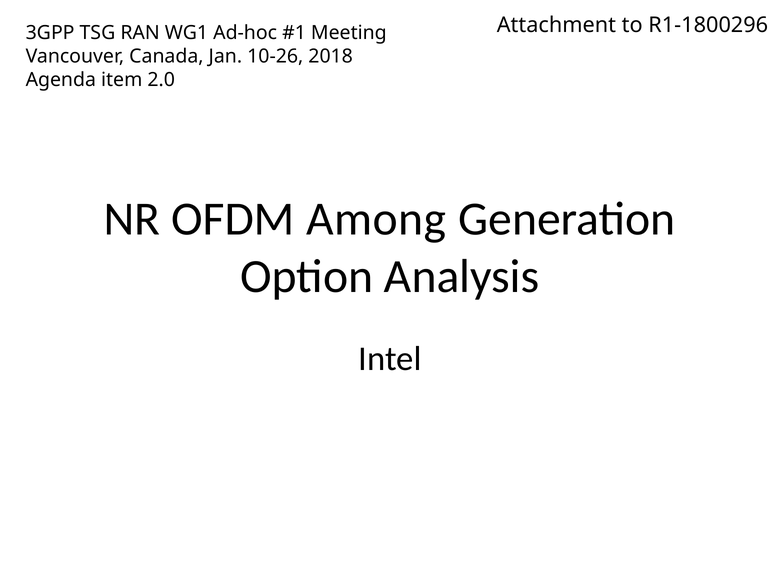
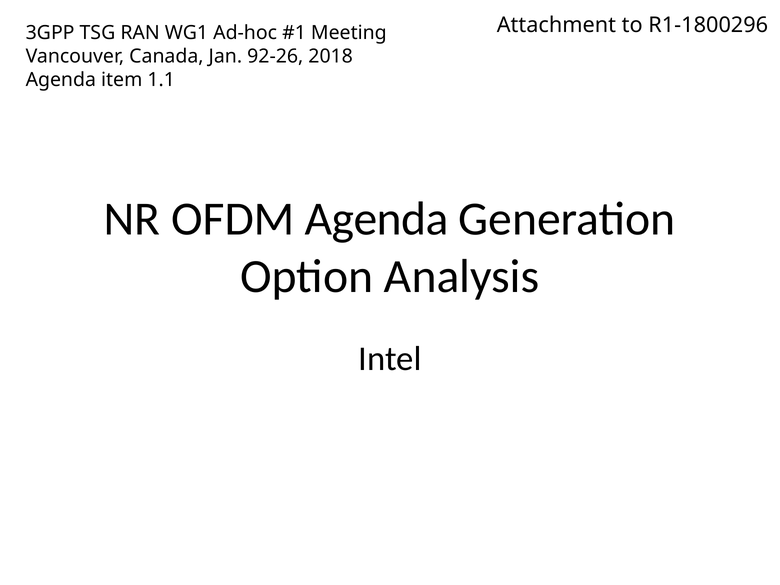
10-26: 10-26 -> 92-26
2.0: 2.0 -> 1.1
OFDM Among: Among -> Agenda
